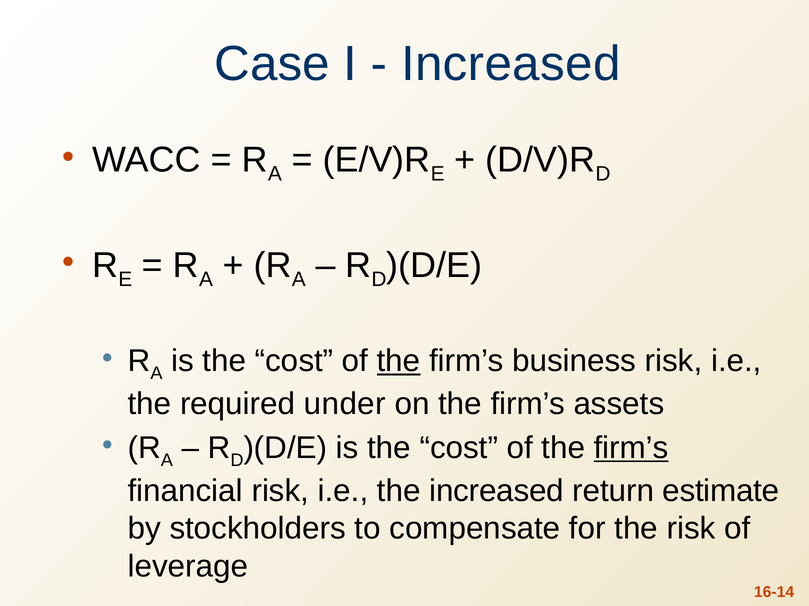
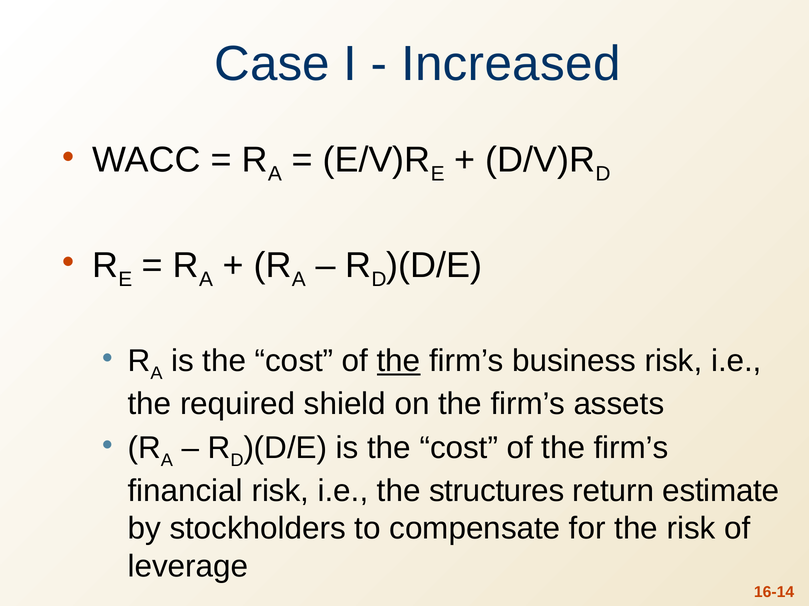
under: under -> shield
firm’s at (631, 448) underline: present -> none
the increased: increased -> structures
